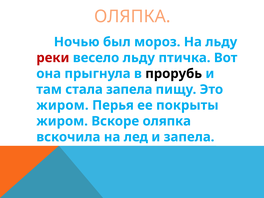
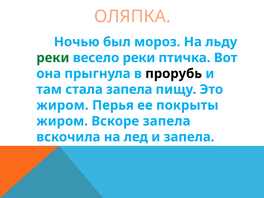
реки at (53, 58) colour: red -> green
весело льду: льду -> реки
Вскоре оляпка: оляпка -> запела
